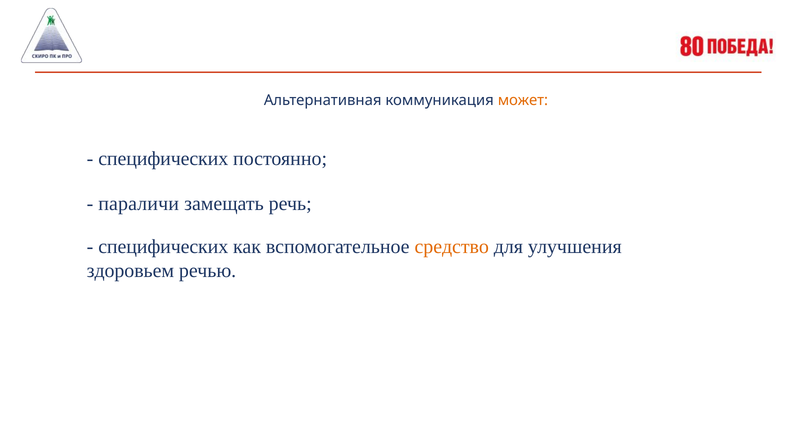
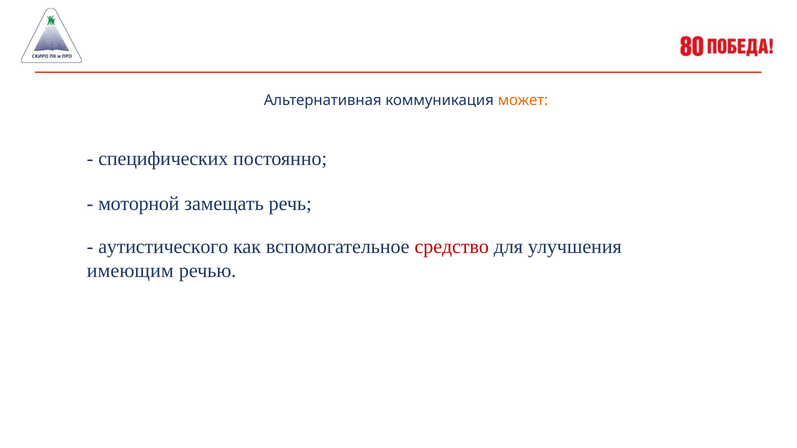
параличи: параличи -> моторной
специфических at (163, 247): специфических -> аутистического
средство colour: orange -> red
здоровьем: здоровьем -> имеющим
